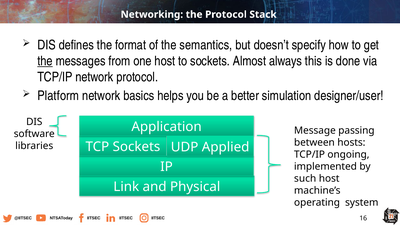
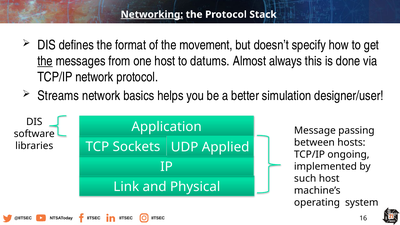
Networking underline: none -> present
semantics: semantics -> movement
to sockets: sockets -> datums
Platform: Platform -> Streams
